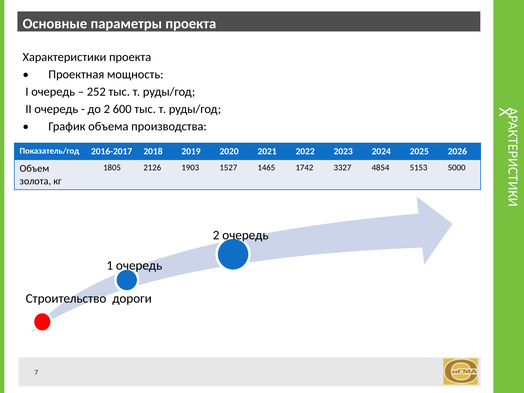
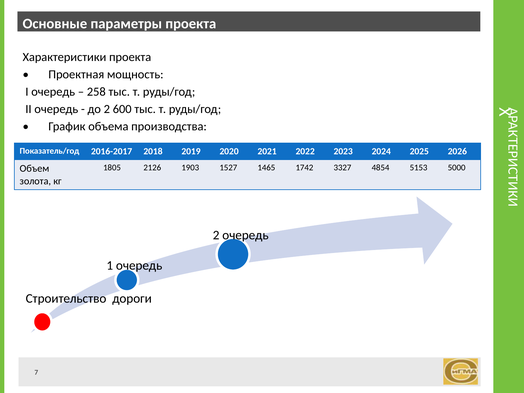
252: 252 -> 258
